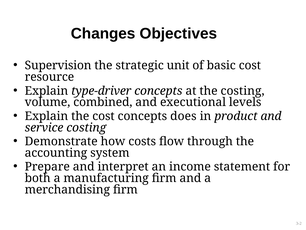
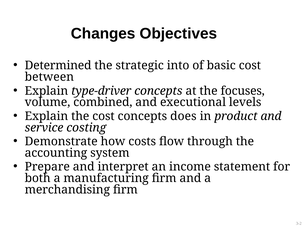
Supervision: Supervision -> Determined
unit: unit -> into
resource: resource -> between
the costing: costing -> focuses
